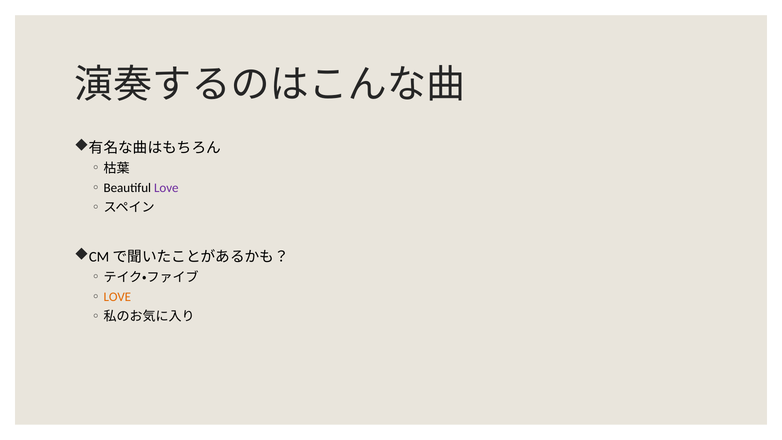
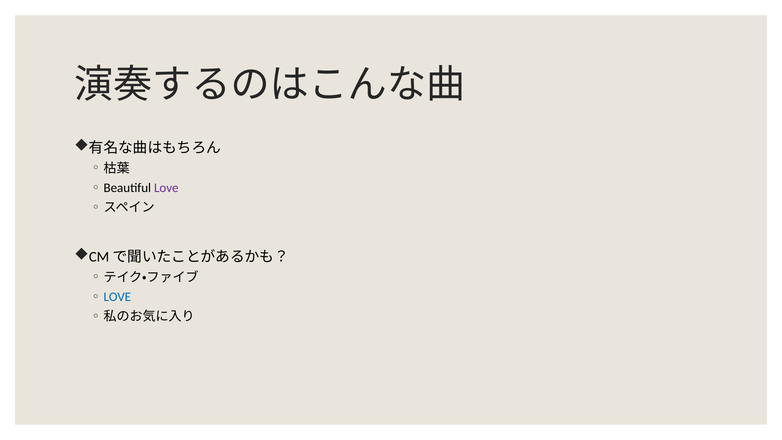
LOVE at (117, 297) colour: orange -> blue
